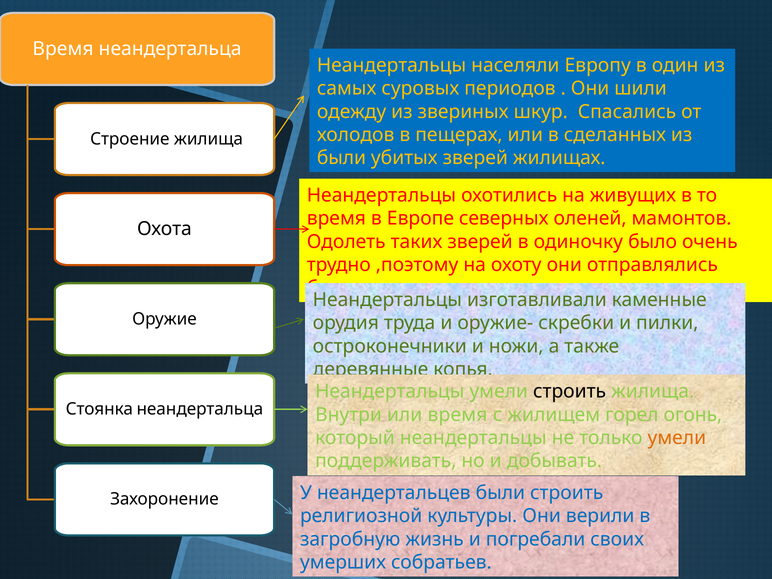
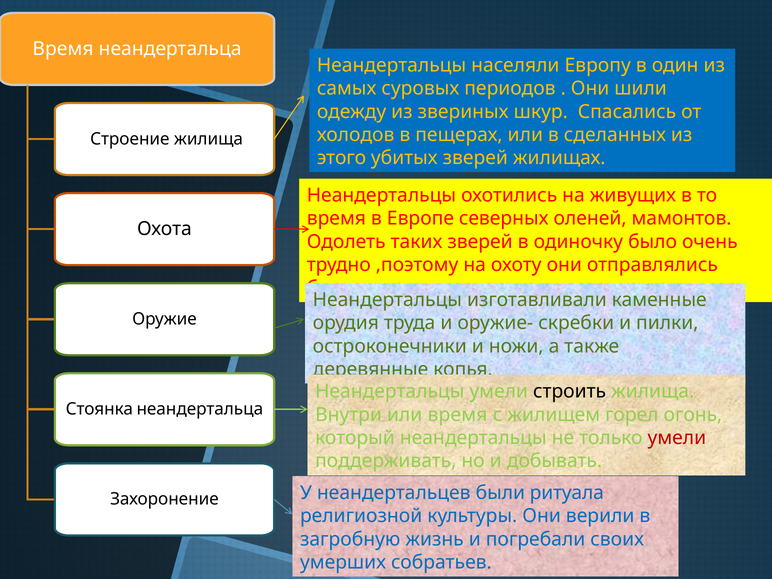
были at (341, 158): были -> этого
умели at (677, 438) colour: orange -> red
были строить: строить -> ритуала
